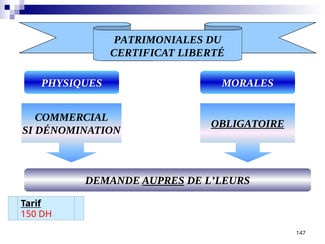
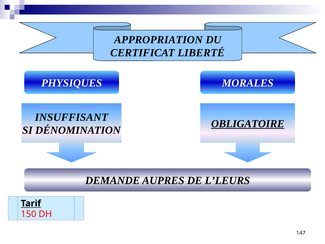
PATRIMONIALES: PATRIMONIALES -> APPROPRIATION
COMMERCIAL: COMMERCIAL -> INSUFFISANT
AUPRES underline: present -> none
